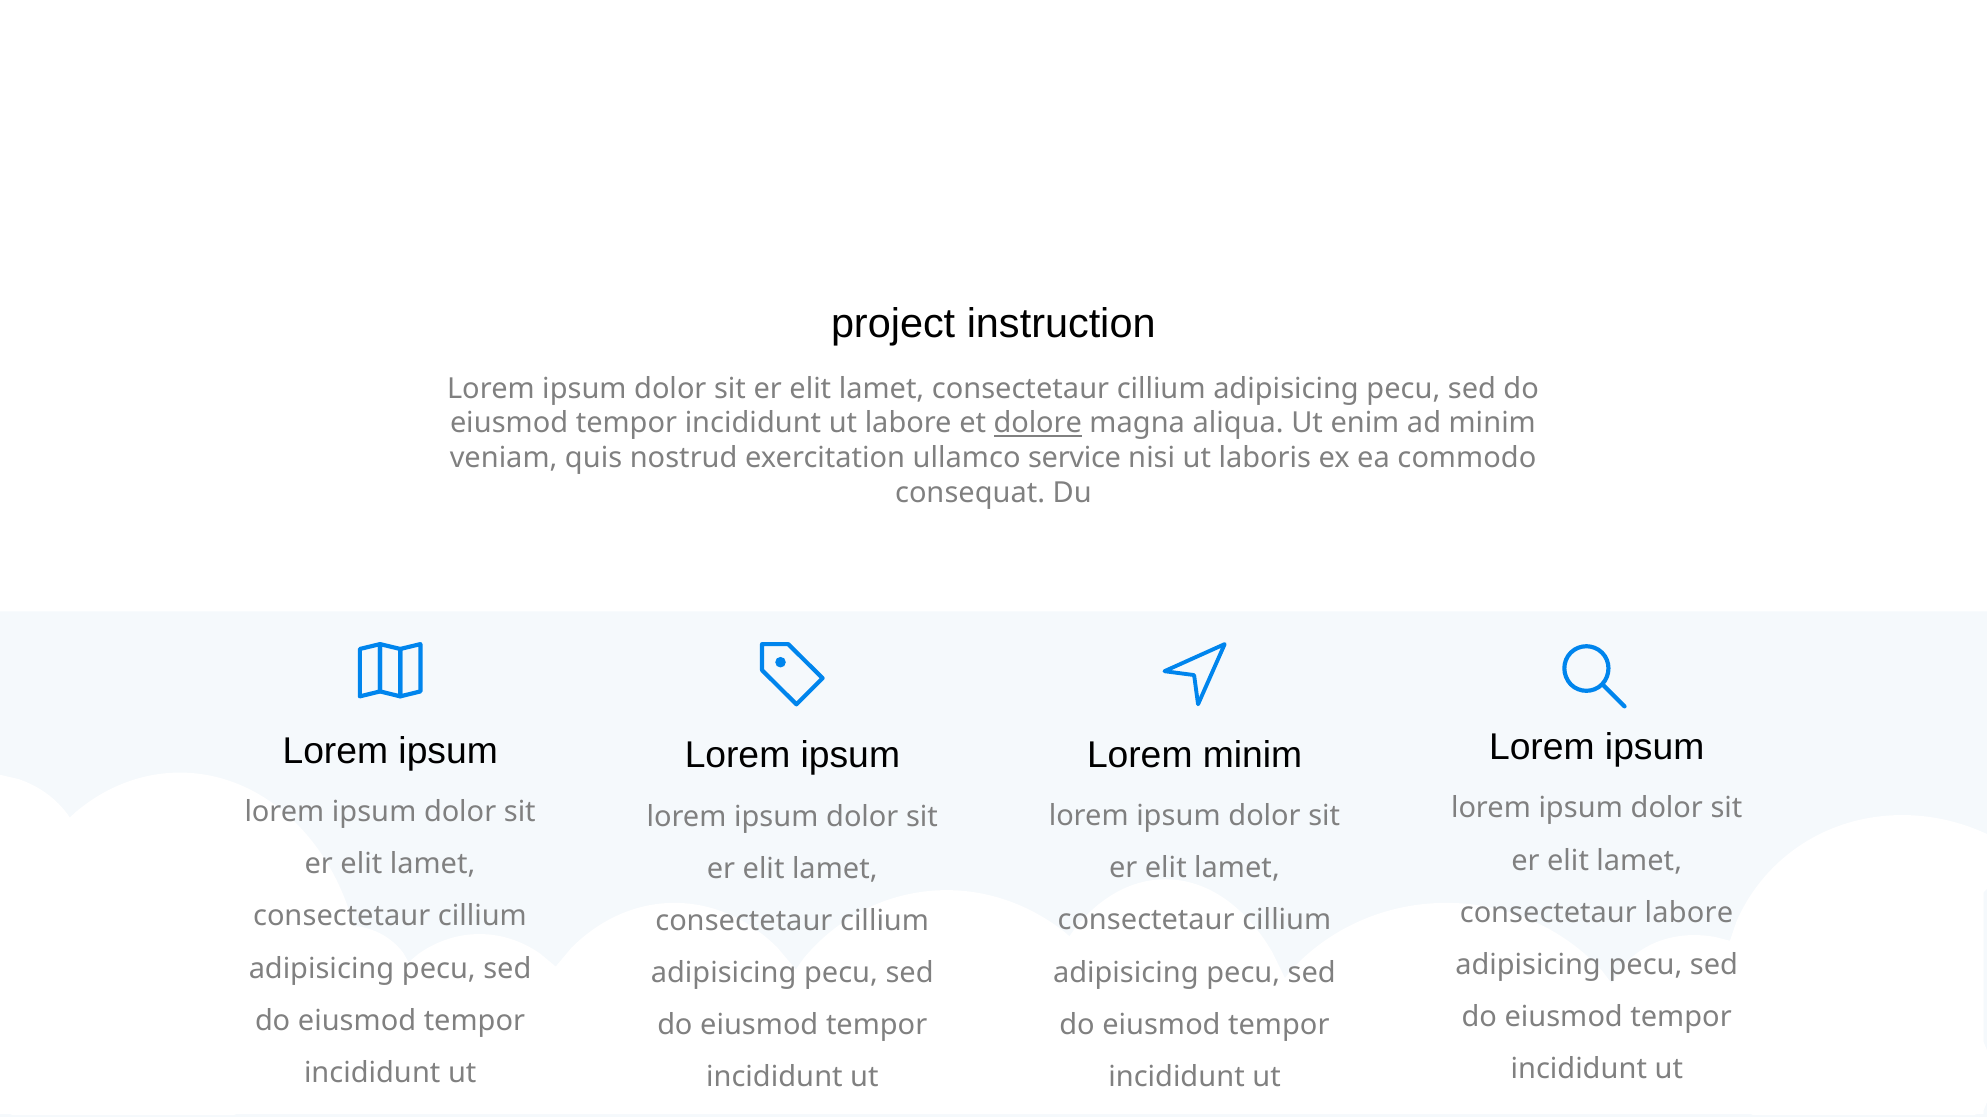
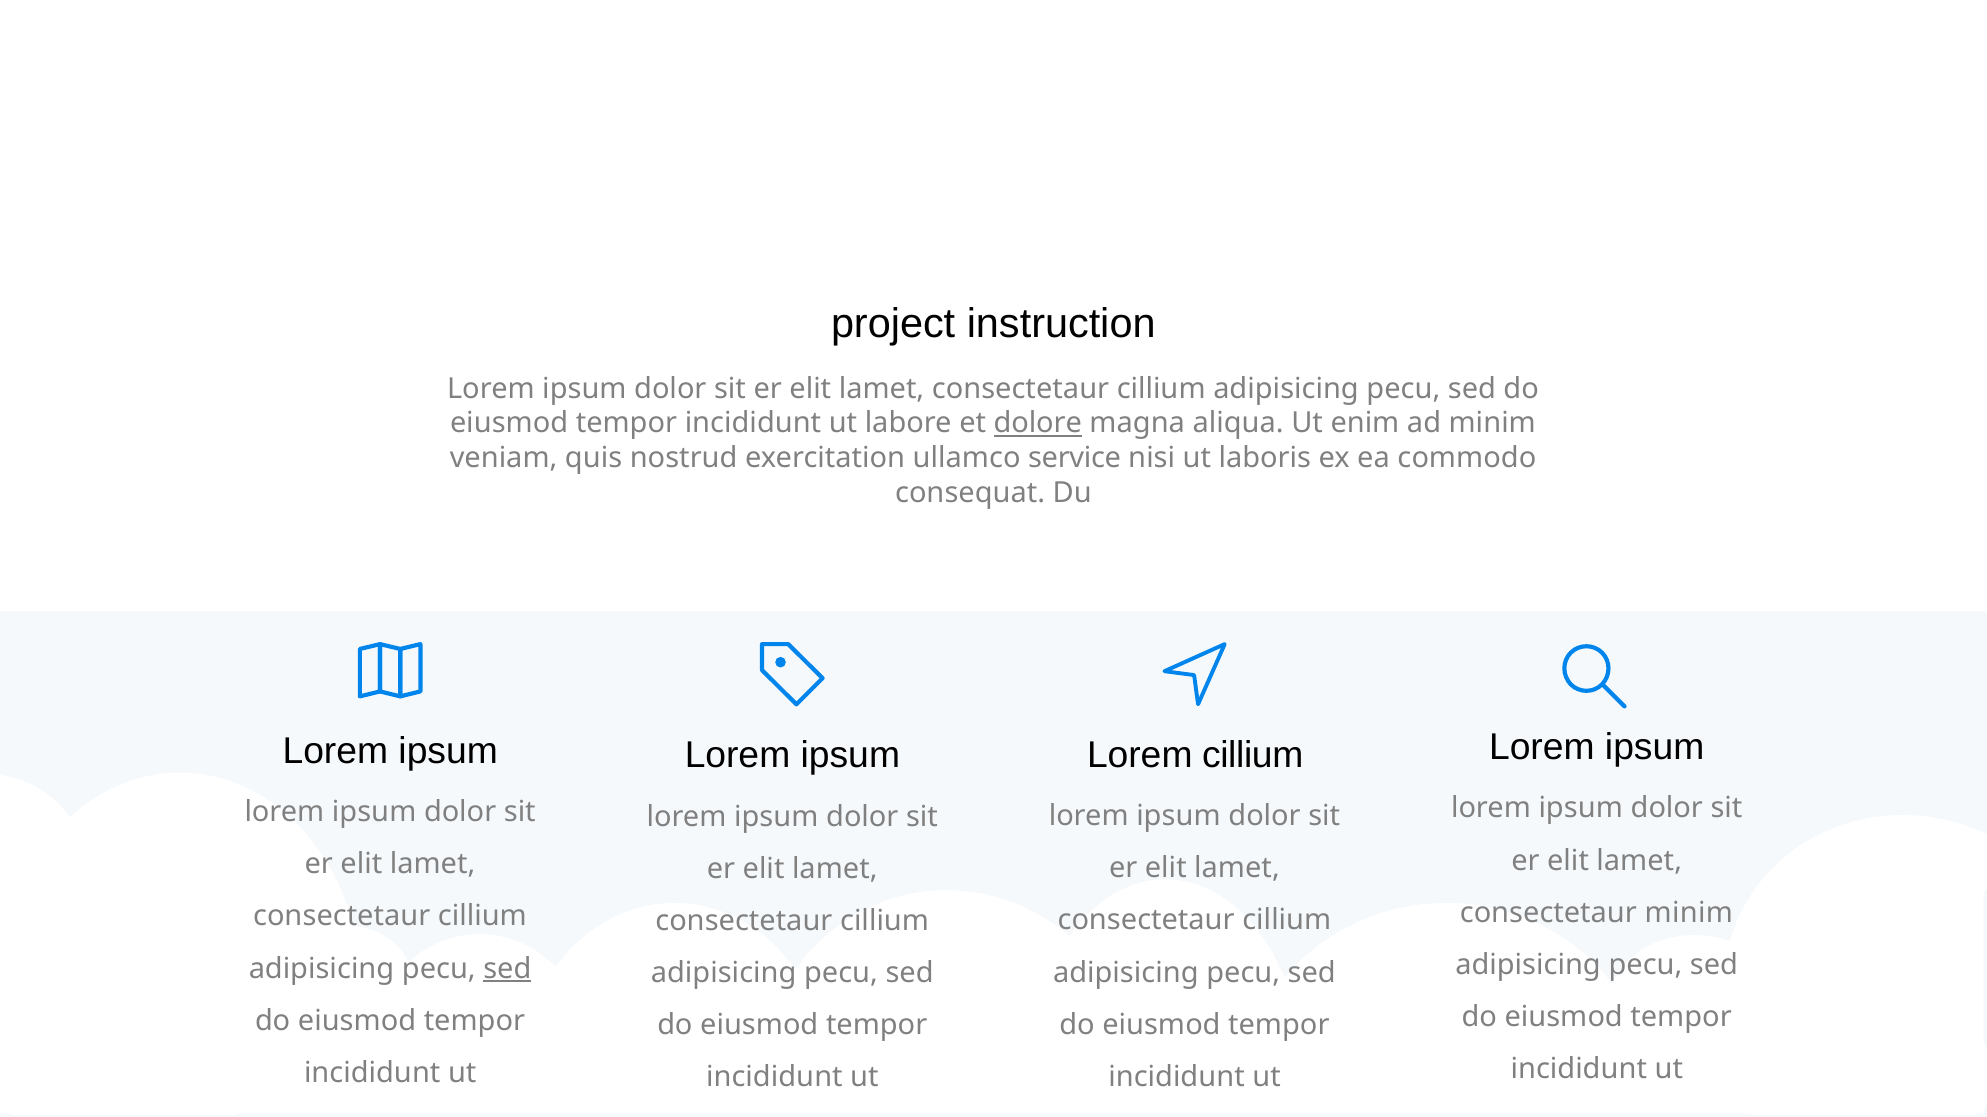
Lorem minim: minim -> cillium
consectetaur labore: labore -> minim
sed at (507, 969) underline: none -> present
